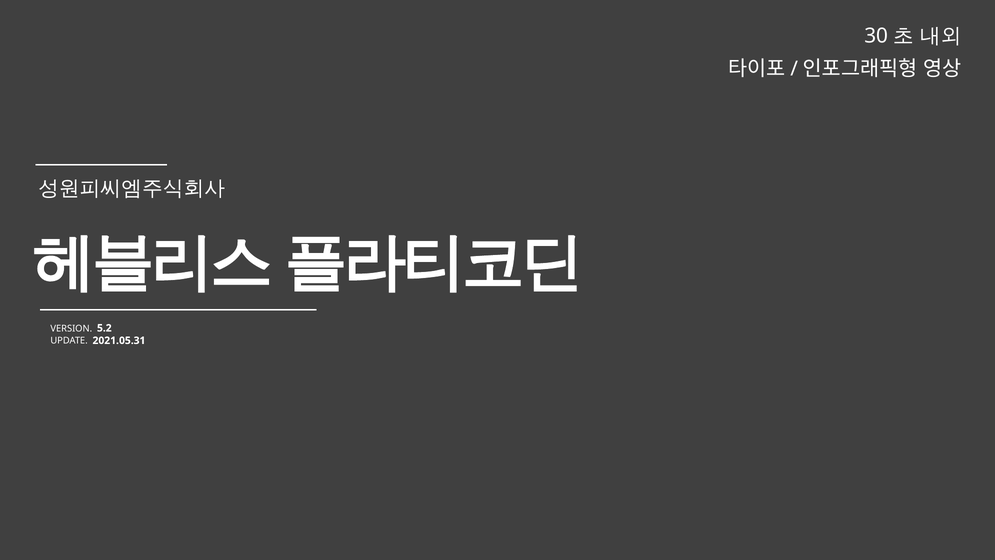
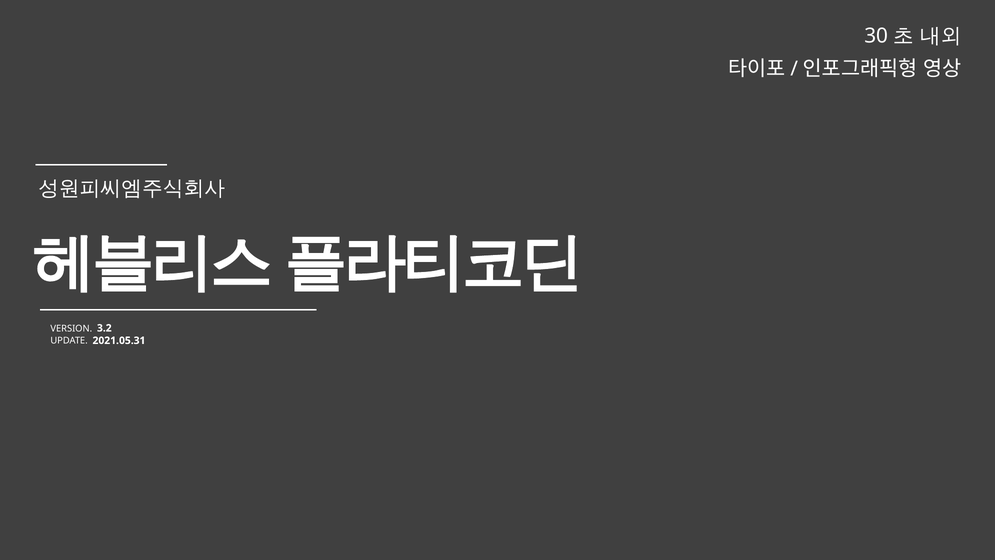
5.2: 5.2 -> 3.2
